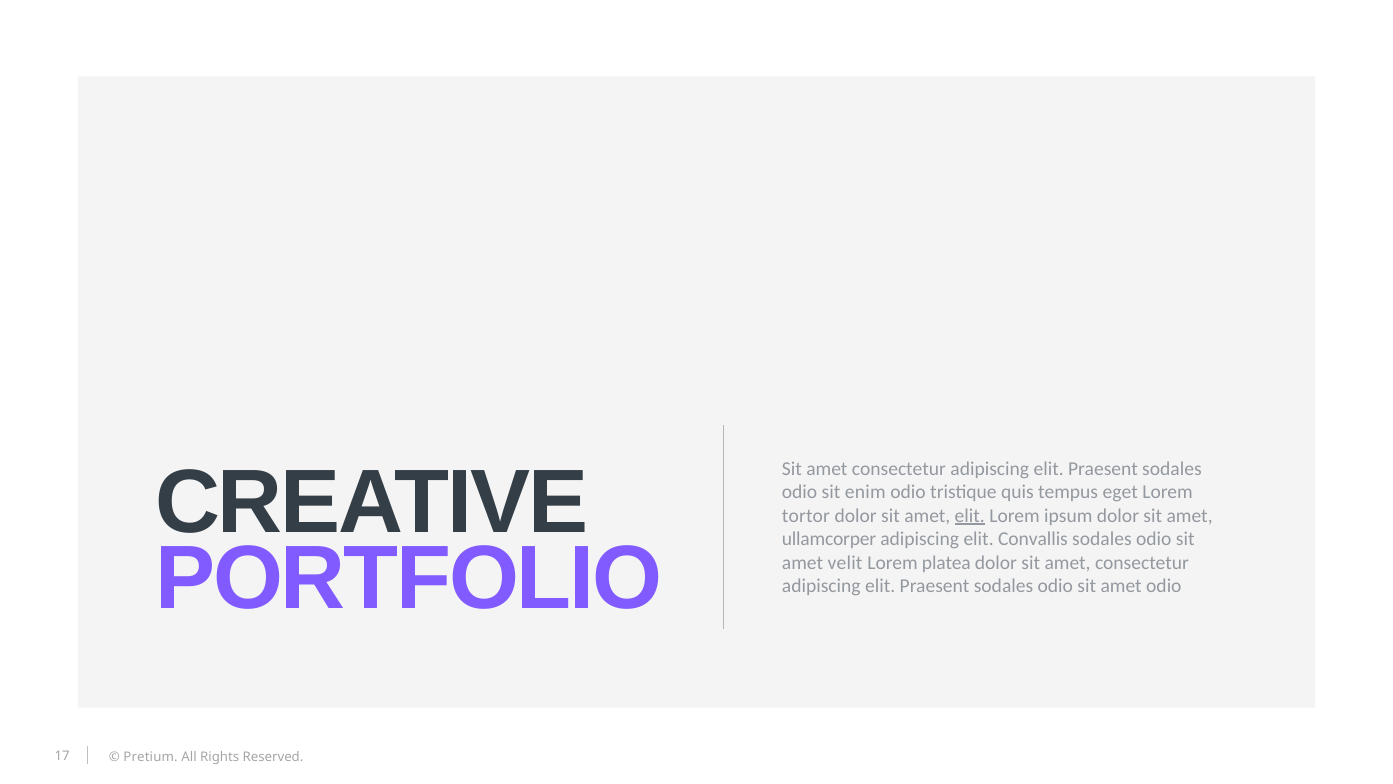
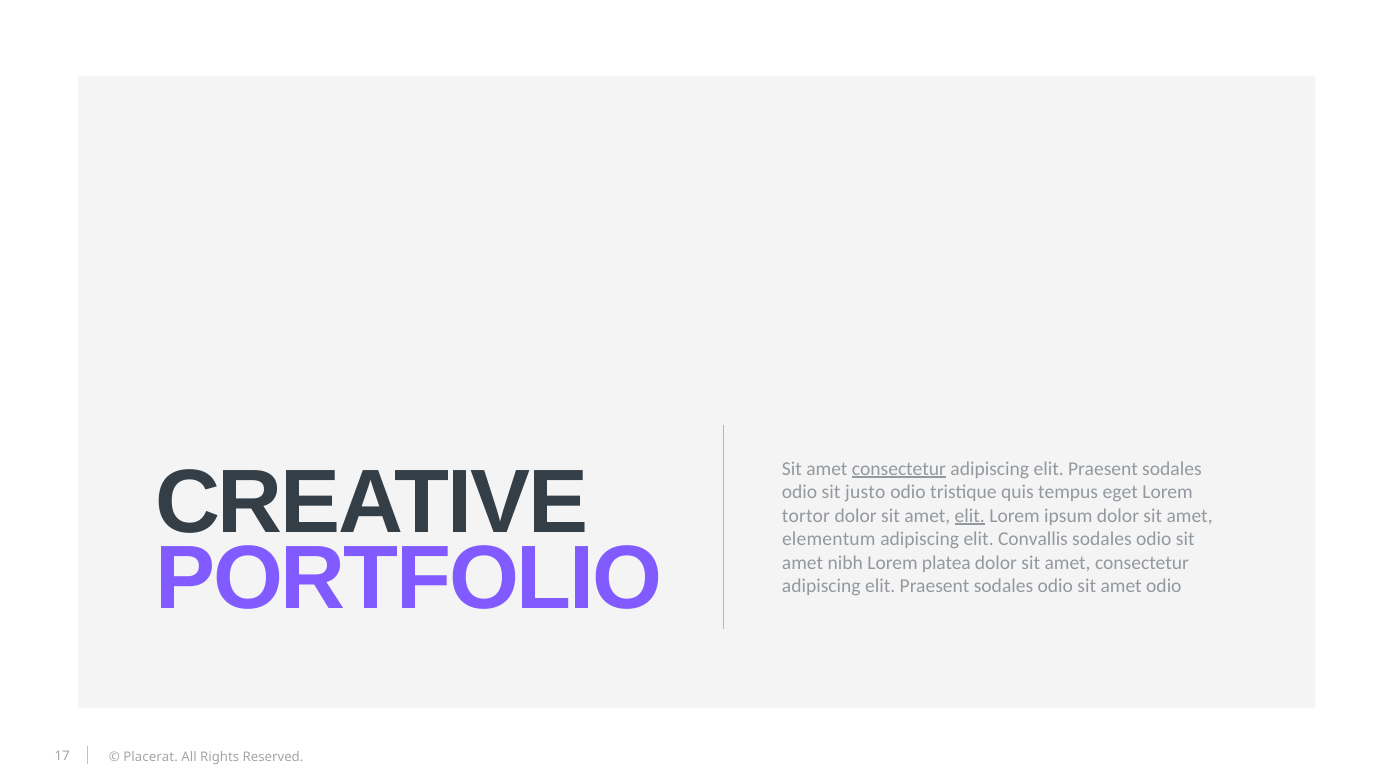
consectetur at (899, 468) underline: none -> present
enim: enim -> justo
ullamcorper: ullamcorper -> elementum
velit: velit -> nibh
Pretium: Pretium -> Placerat
